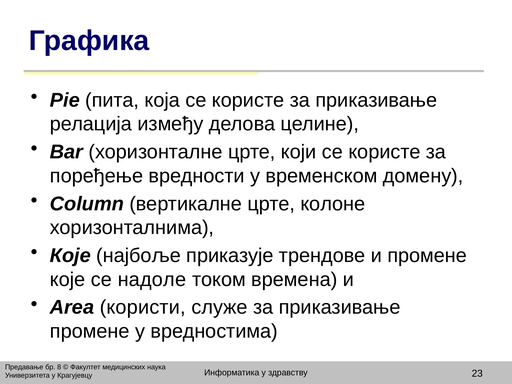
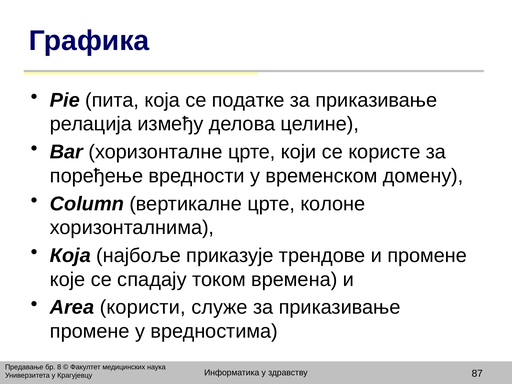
која се користе: користе -> податке
Које at (70, 256): Које -> Која
надоле: надоле -> спадају
23: 23 -> 87
